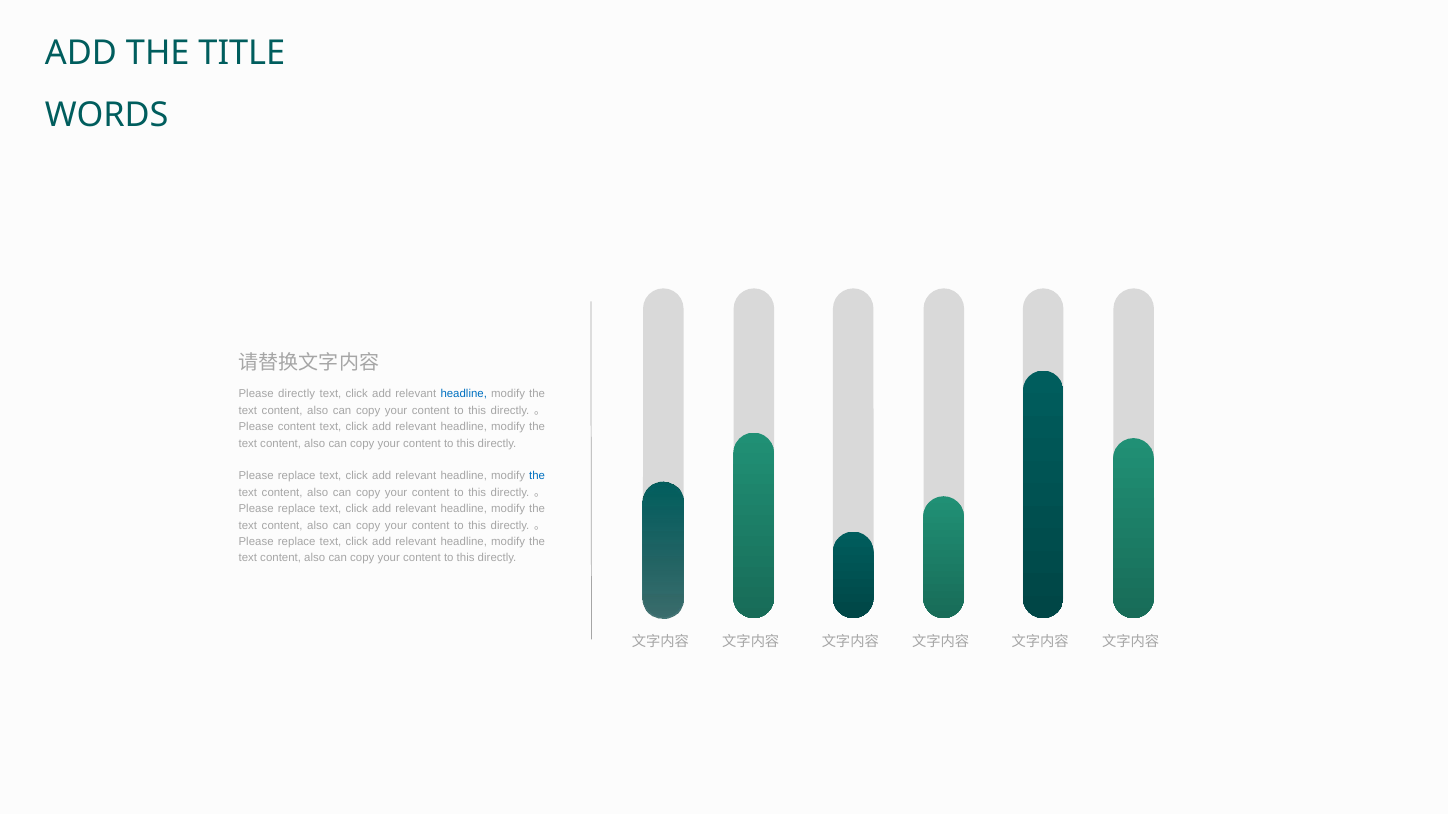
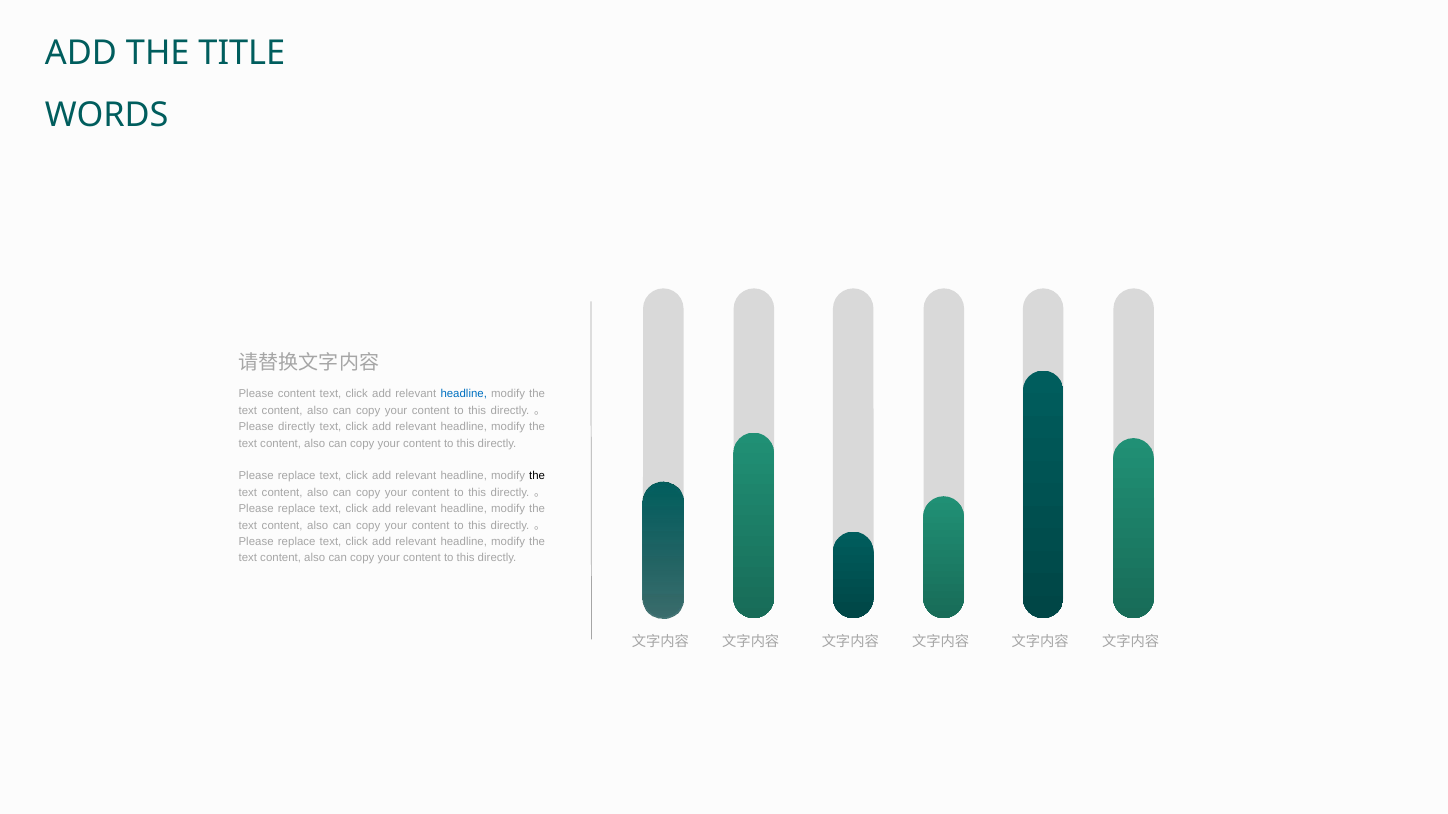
Please directly: directly -> content
Please content: content -> directly
the at (537, 476) colour: blue -> black
